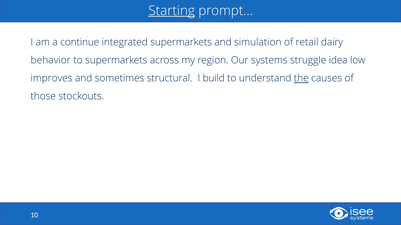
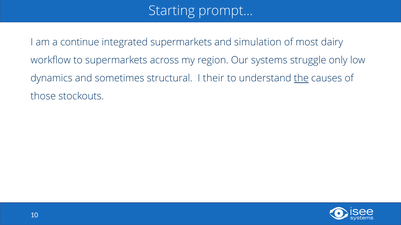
Starting underline: present -> none
retail: retail -> most
behavior: behavior -> workflow
idea: idea -> only
improves: improves -> dynamics
build: build -> their
